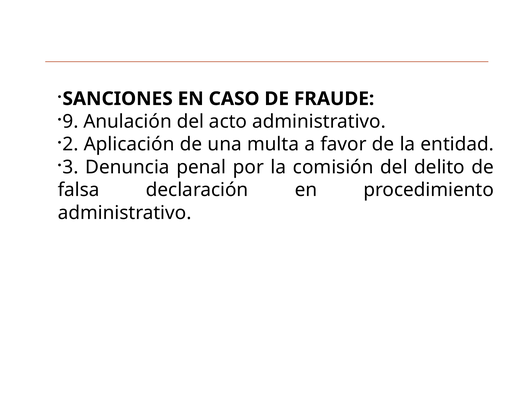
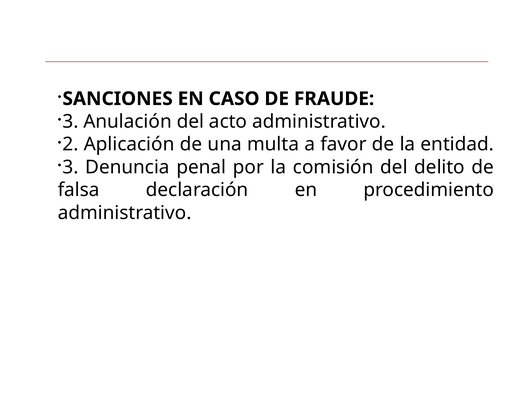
9 at (70, 121): 9 -> 3
